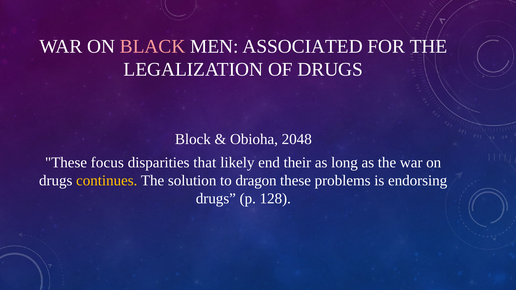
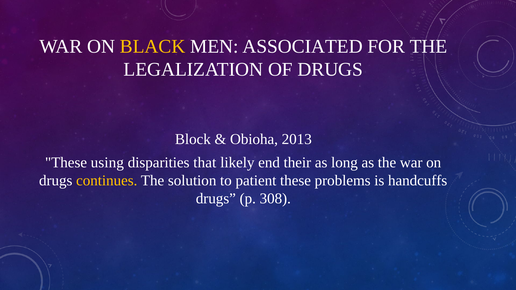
BLACK colour: pink -> yellow
2048: 2048 -> 2013
focus: focus -> using
dragon: dragon -> patient
endorsing: endorsing -> handcuffs
128: 128 -> 308
